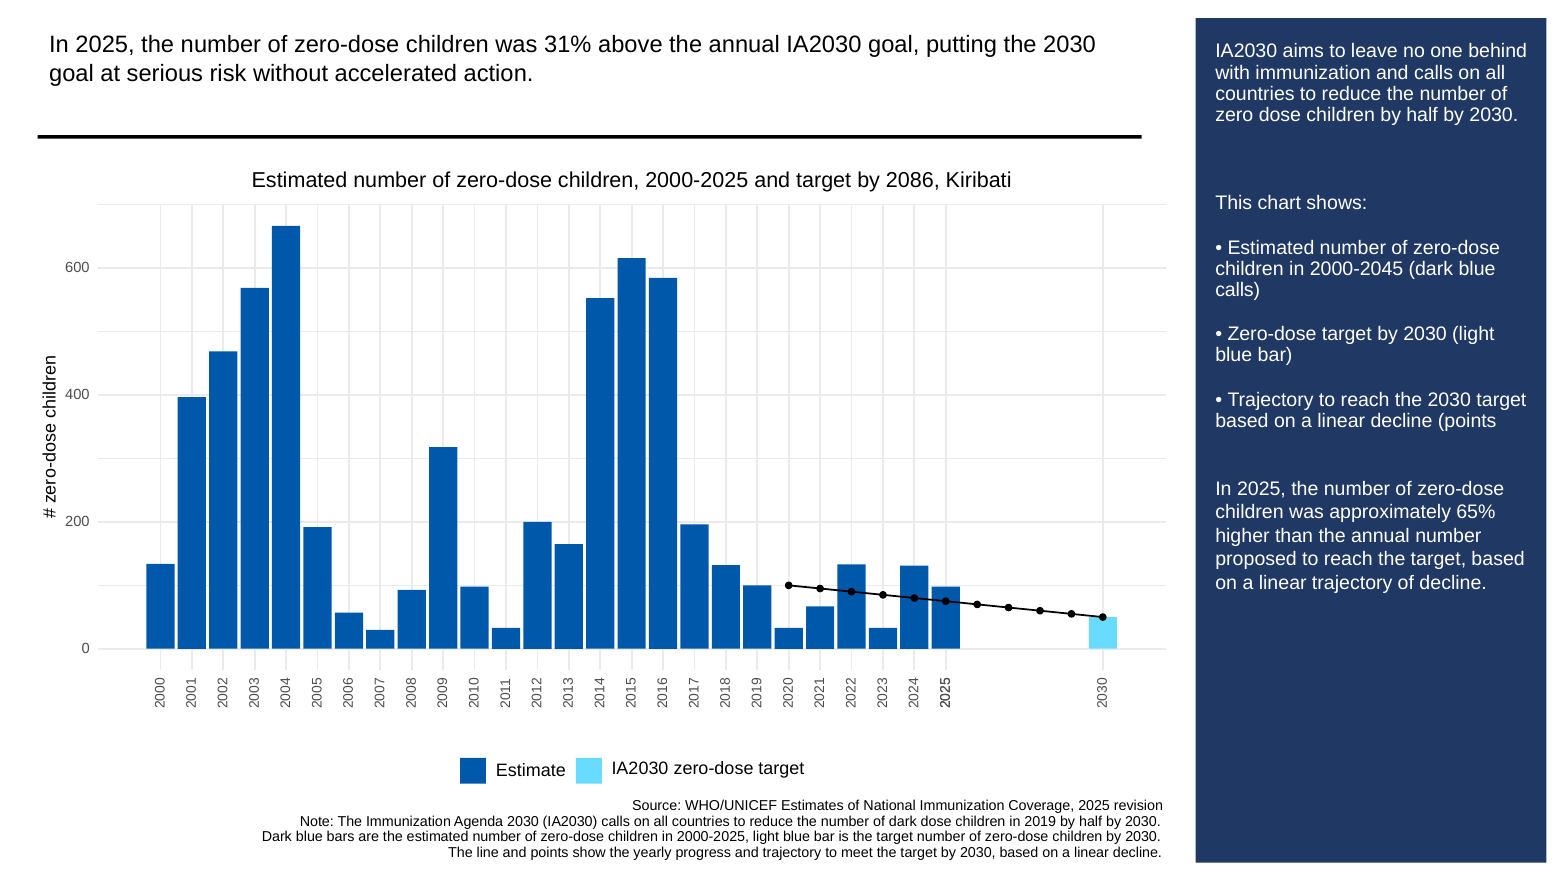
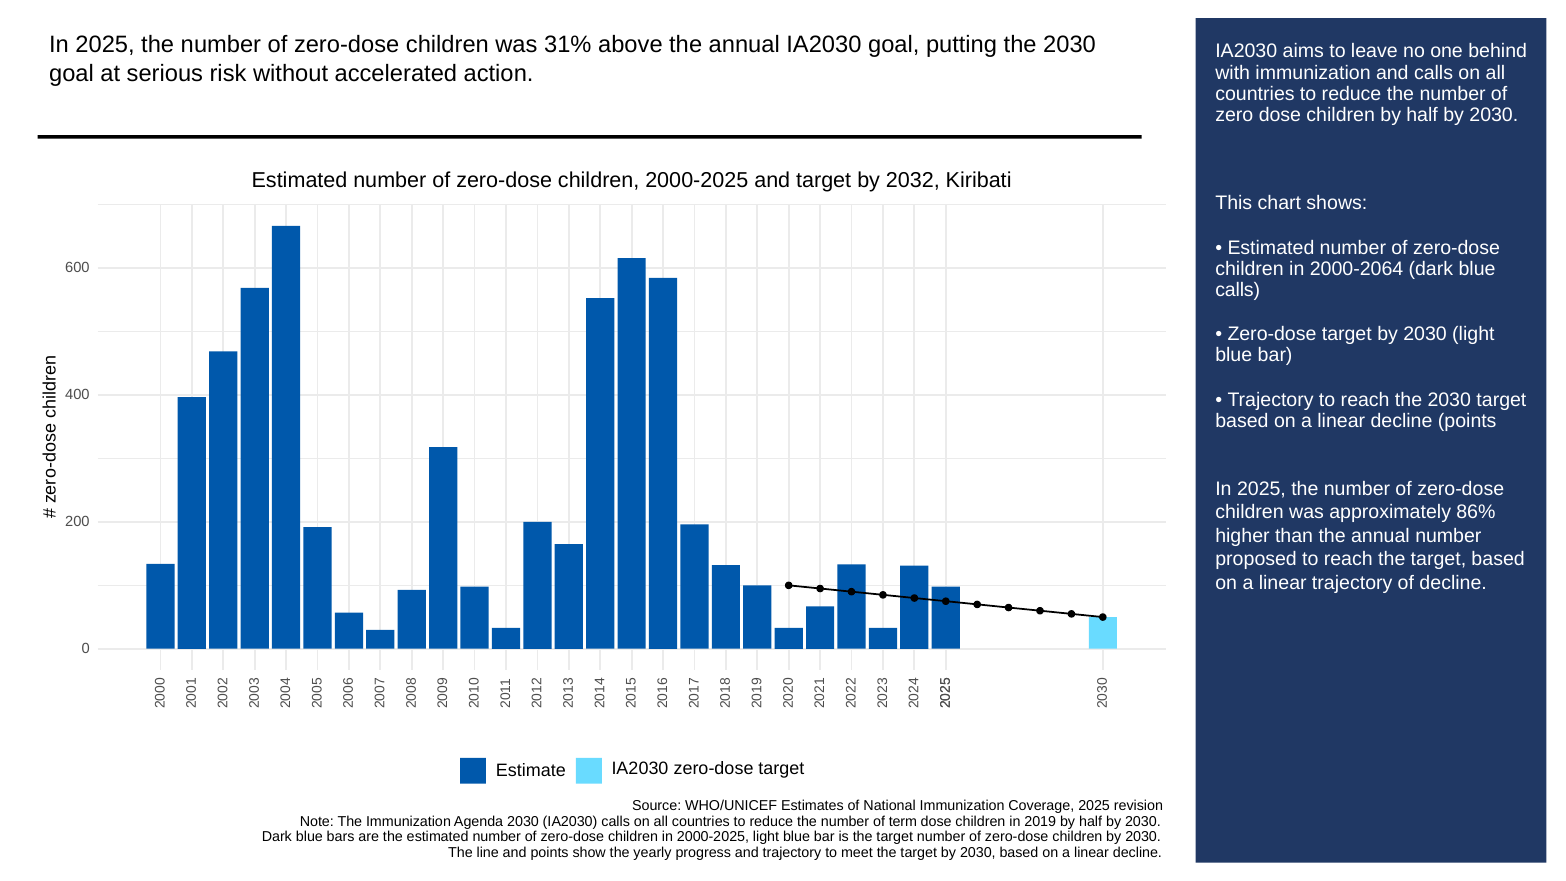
2086: 2086 -> 2032
2000-2045: 2000-2045 -> 2000-2064
65%: 65% -> 86%
of dark: dark -> term
